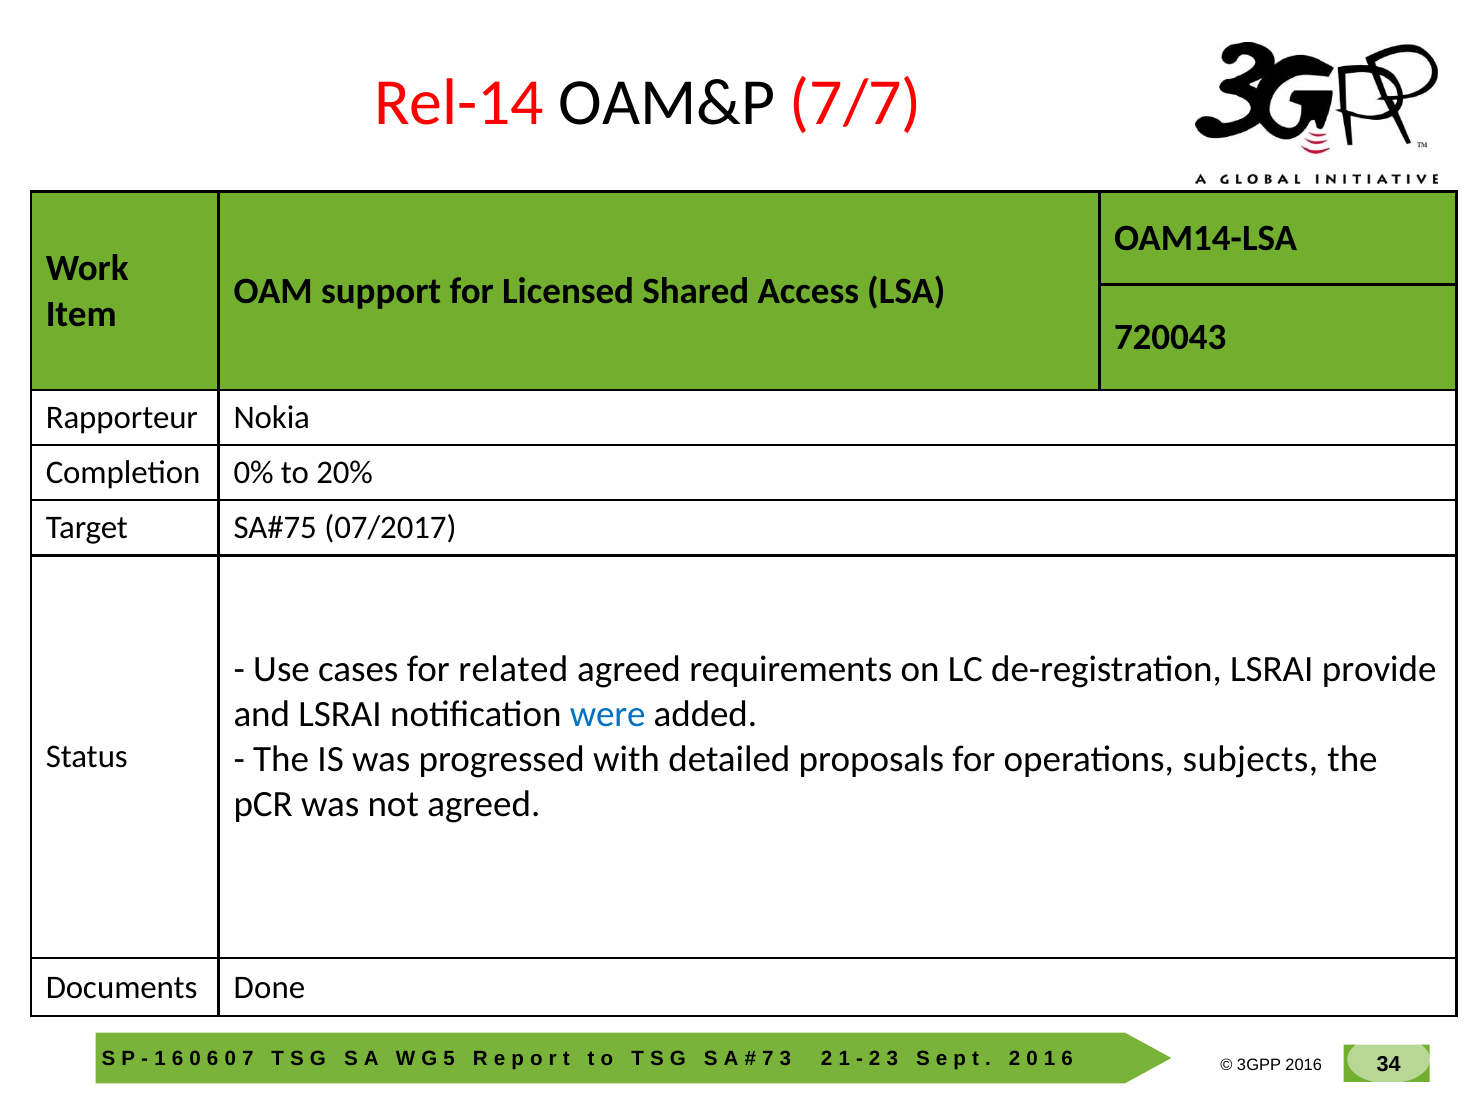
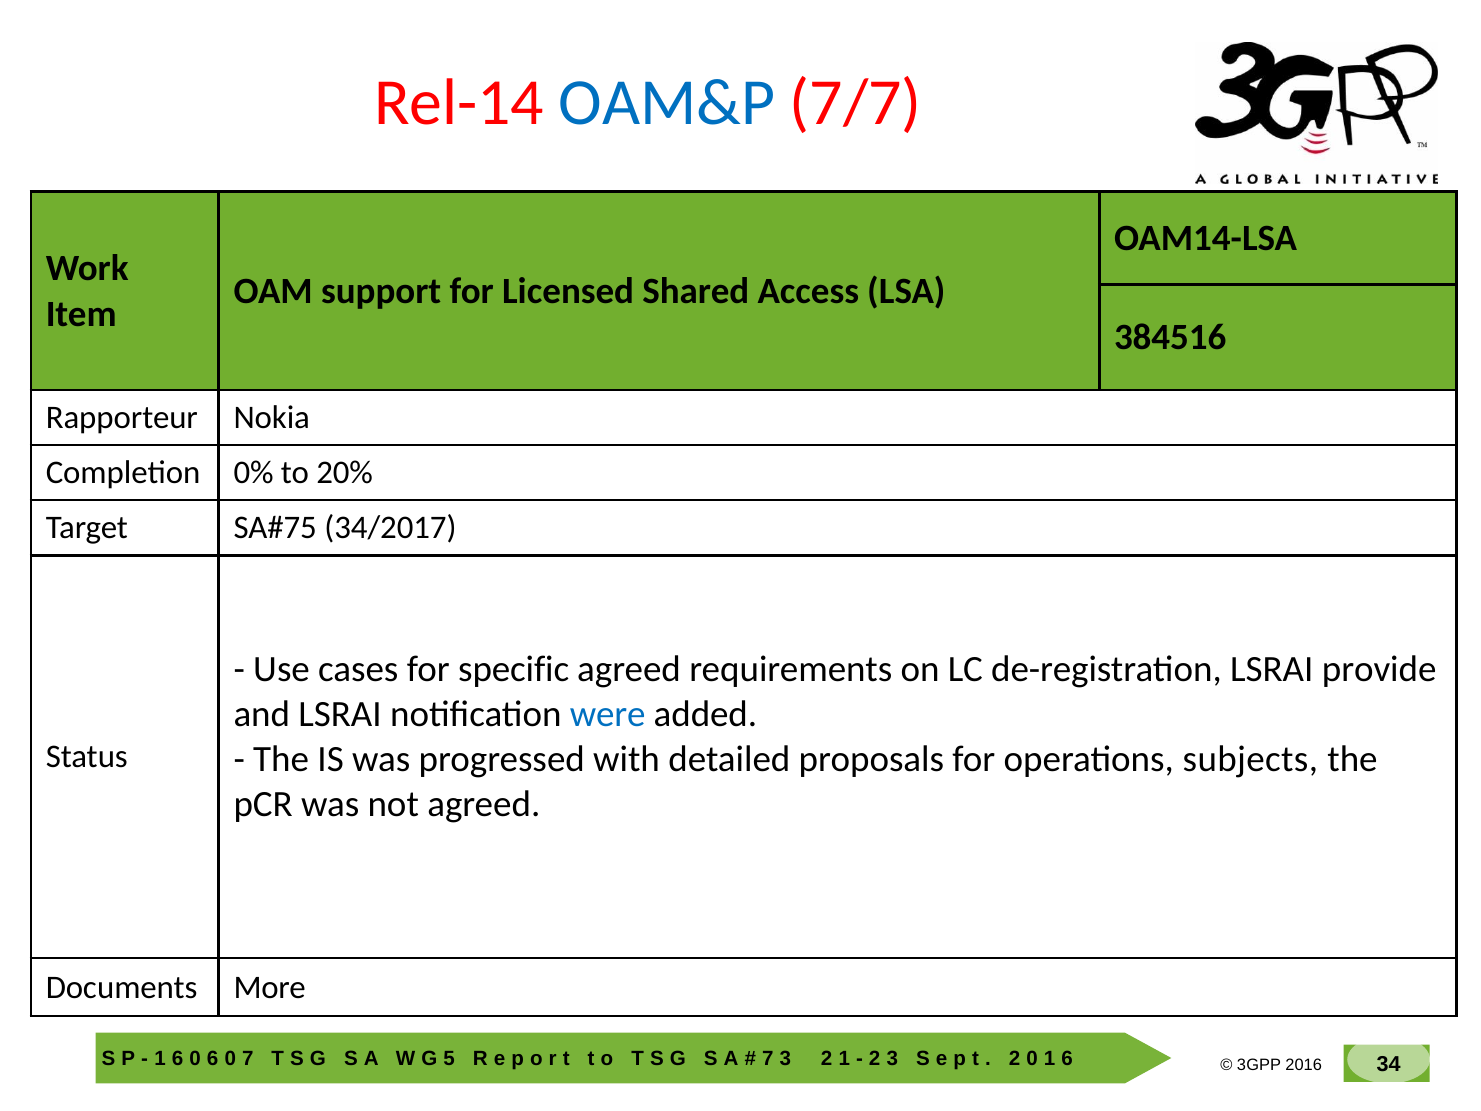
OAM&P colour: black -> blue
720043: 720043 -> 384516
07/2017: 07/2017 -> 34/2017
related: related -> specific
Done: Done -> More
